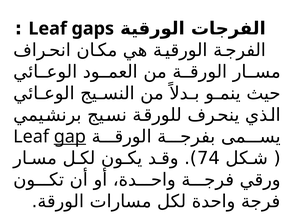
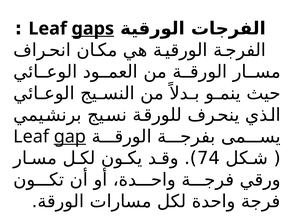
gaps underline: none -> present
